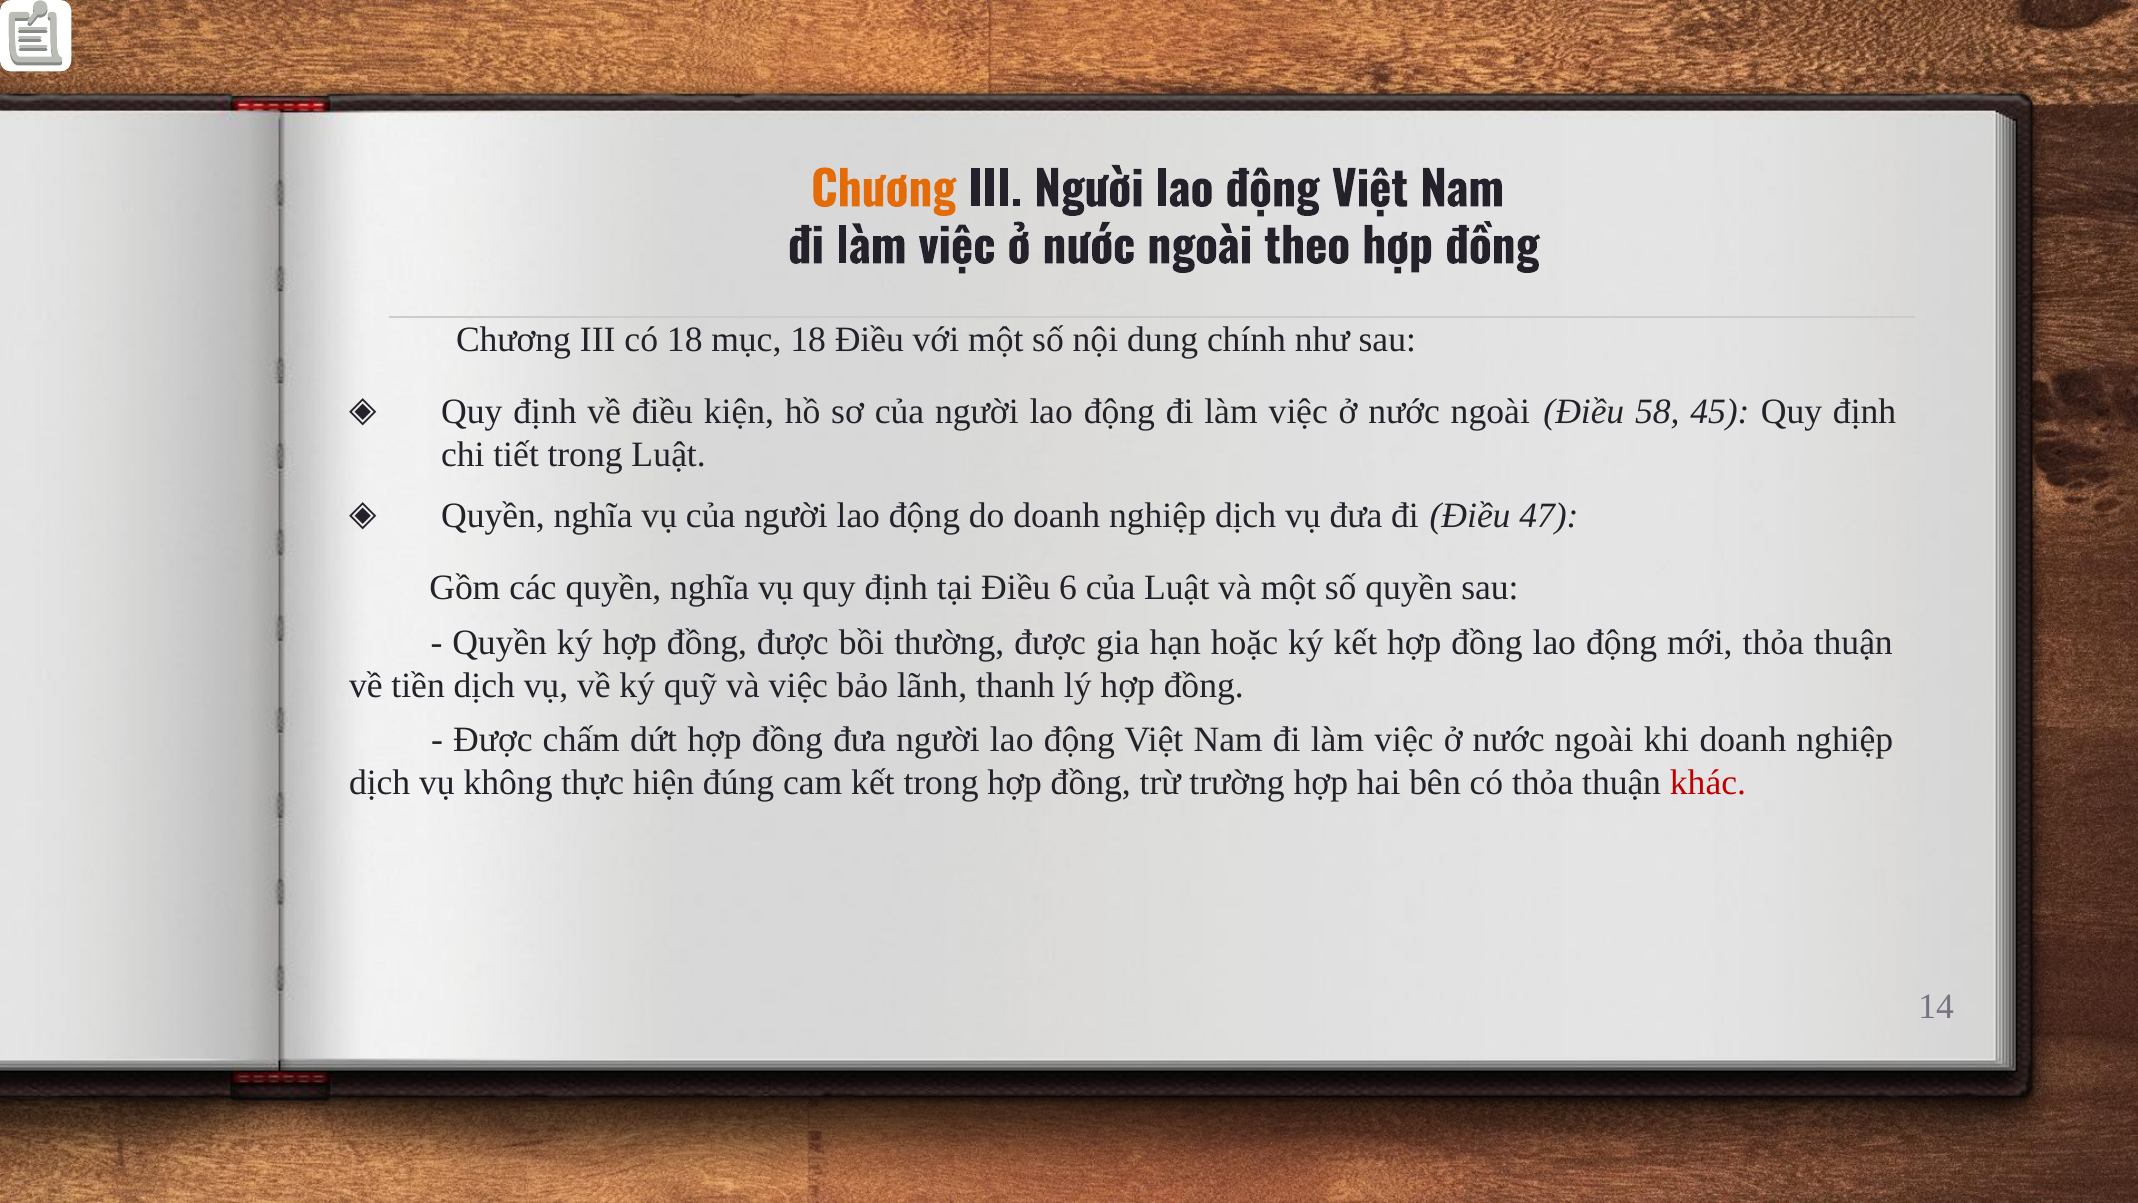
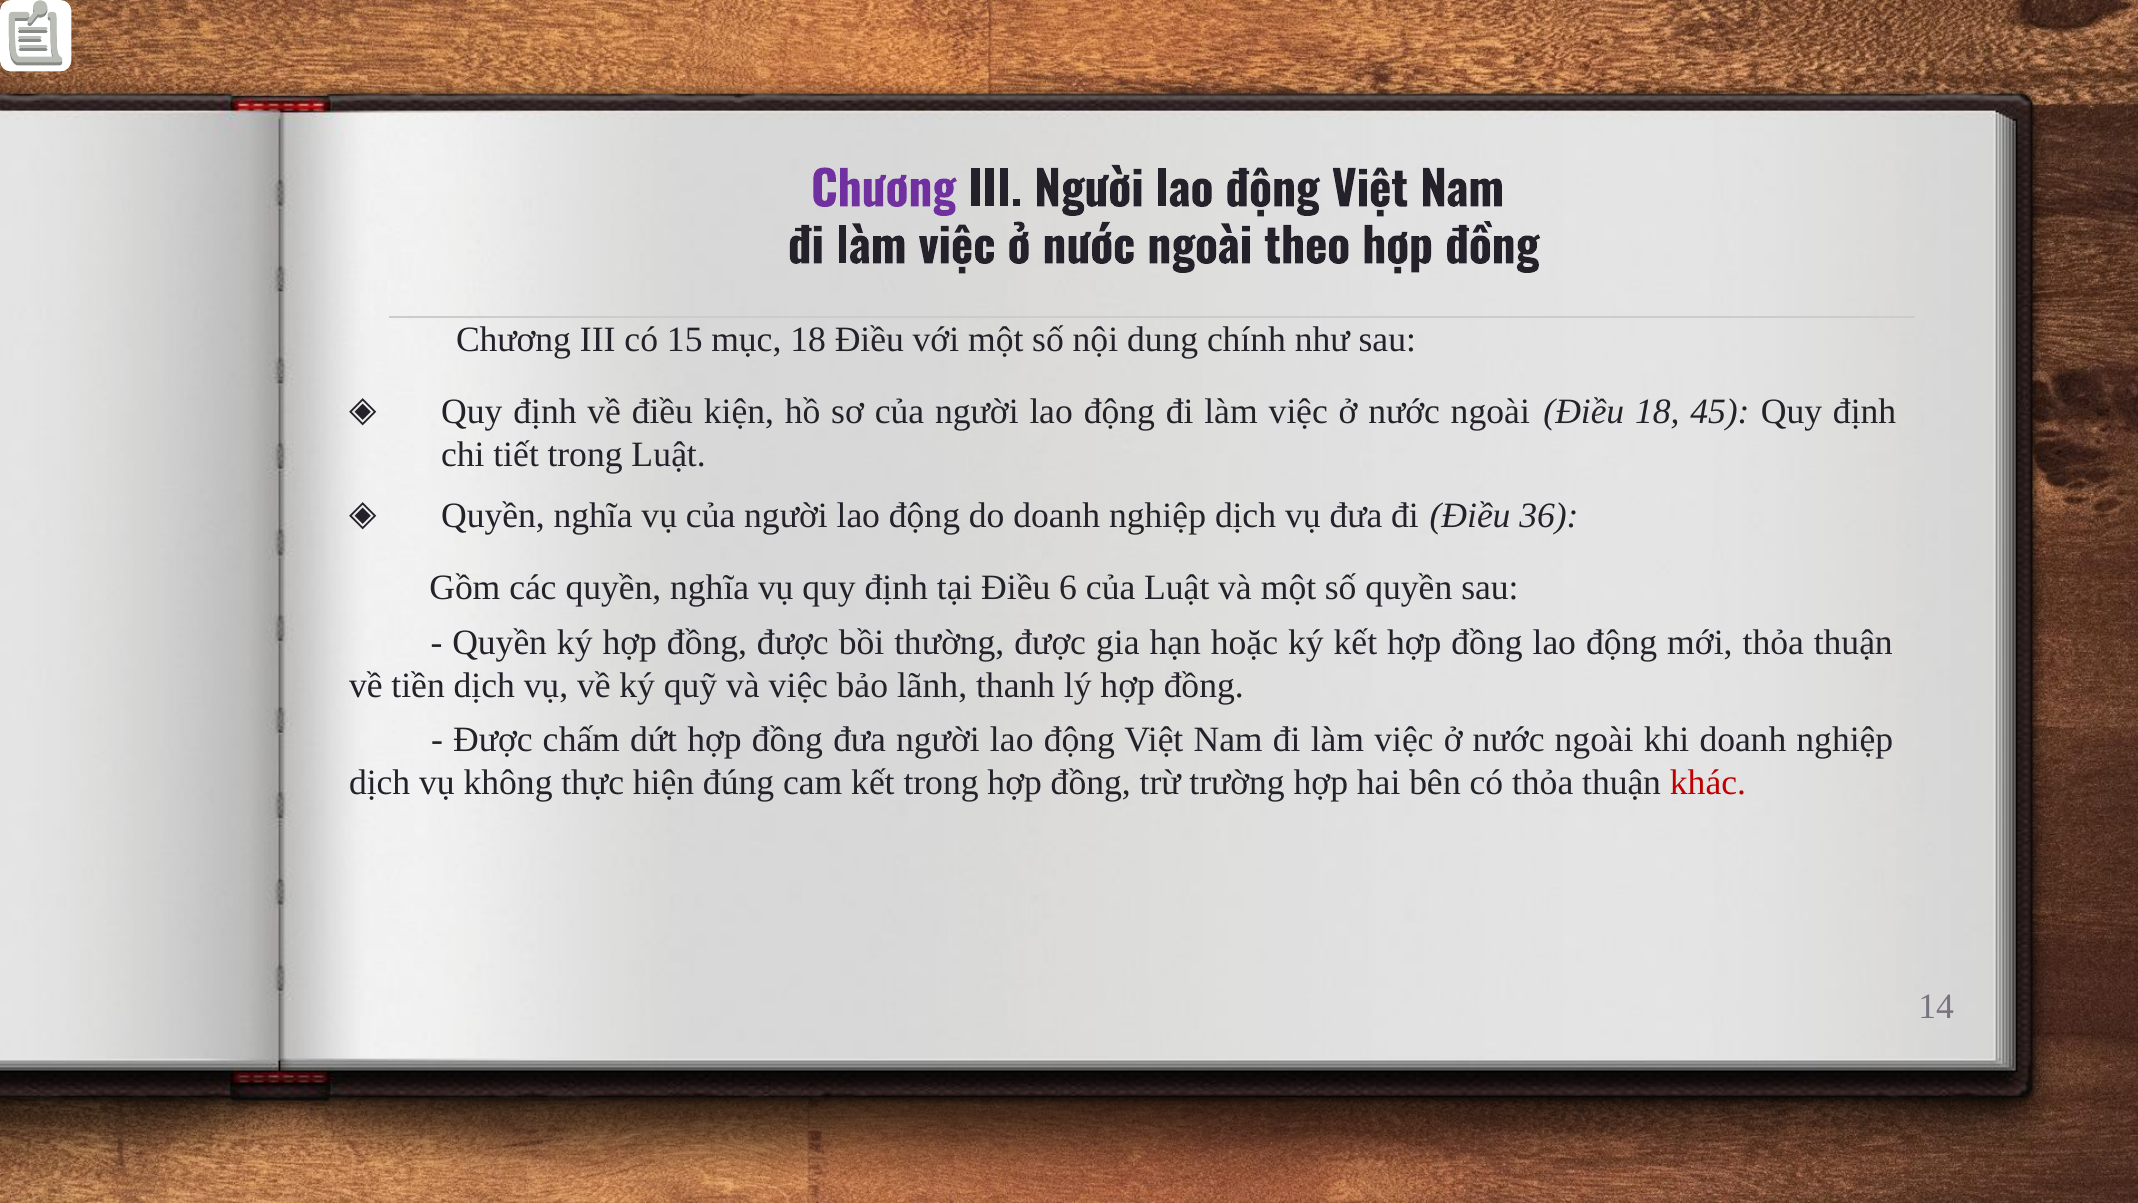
Chương at (884, 191) colour: orange -> purple
có 18: 18 -> 15
Điều 58: 58 -> 18
47: 47 -> 36
